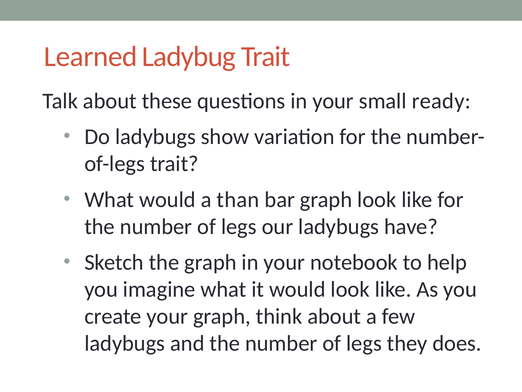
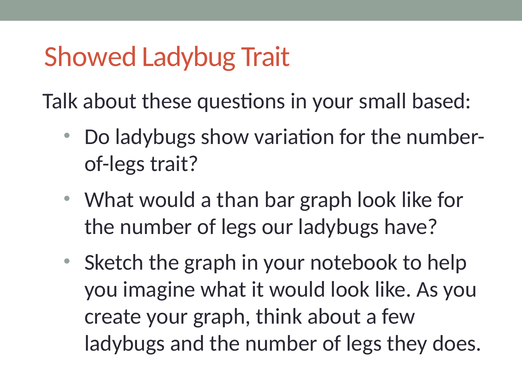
Learned: Learned -> Showed
ready: ready -> based
